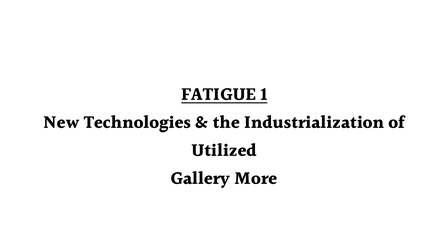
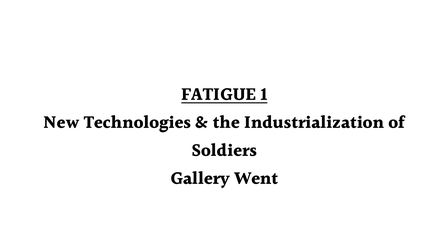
Utilized: Utilized -> Soldiers
More: More -> Went
